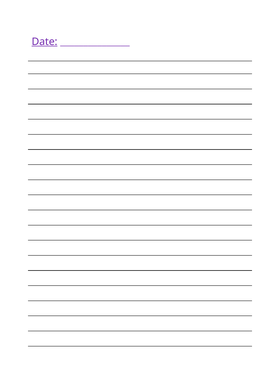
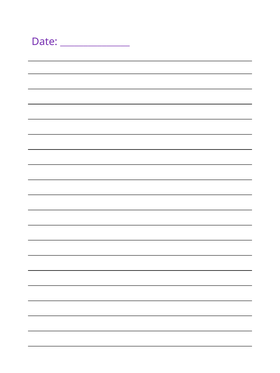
Date underline: present -> none
